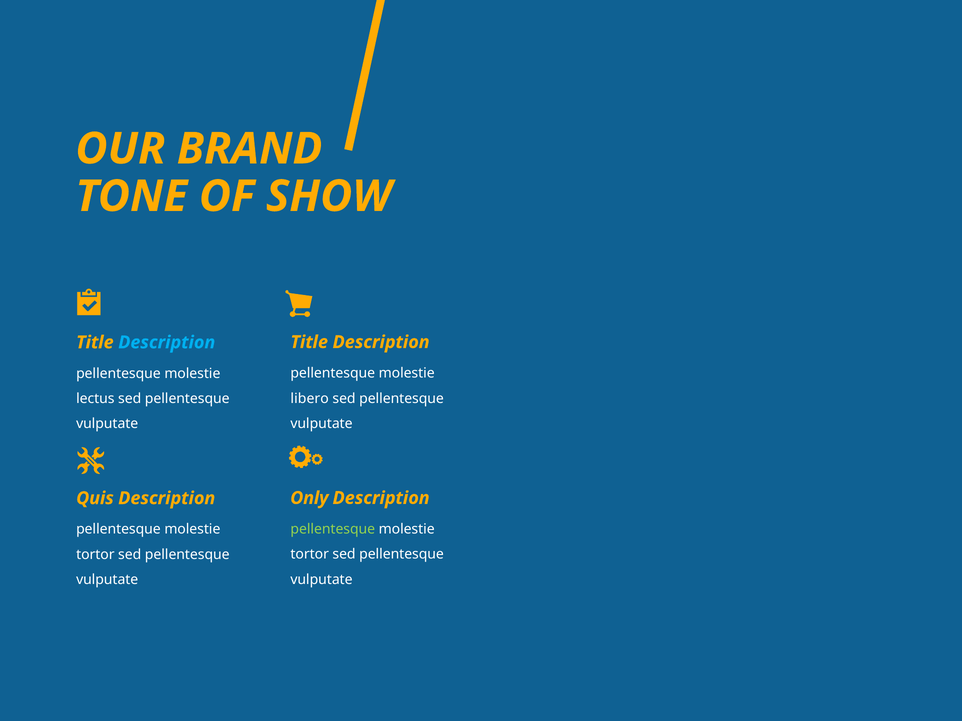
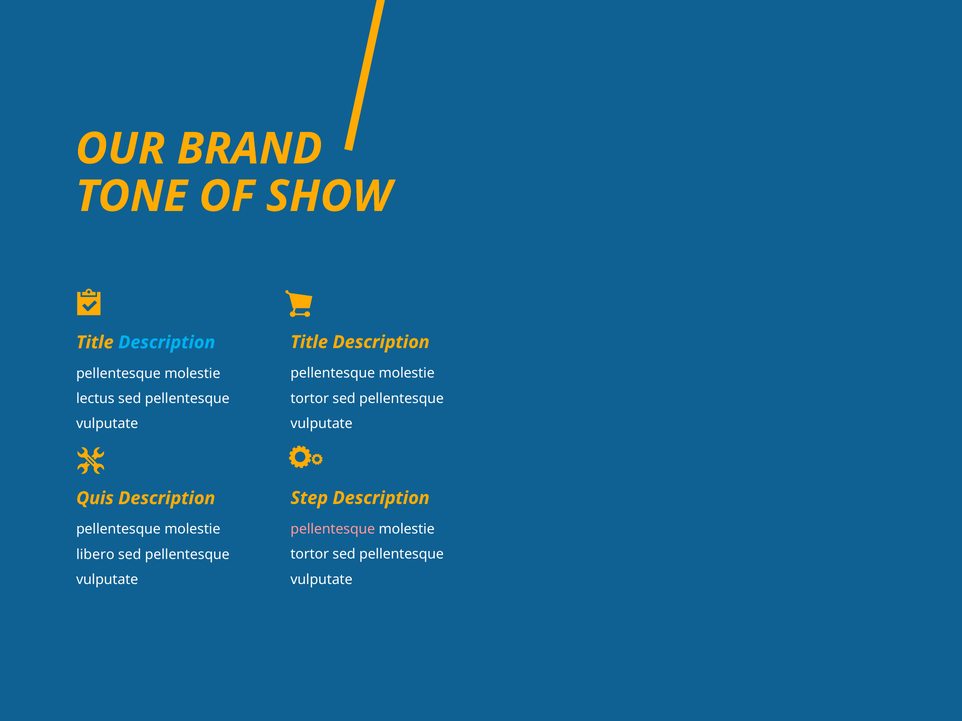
libero at (310, 399): libero -> tortor
Only: Only -> Step
pellentesque at (333, 529) colour: light green -> pink
tortor at (95, 555): tortor -> libero
